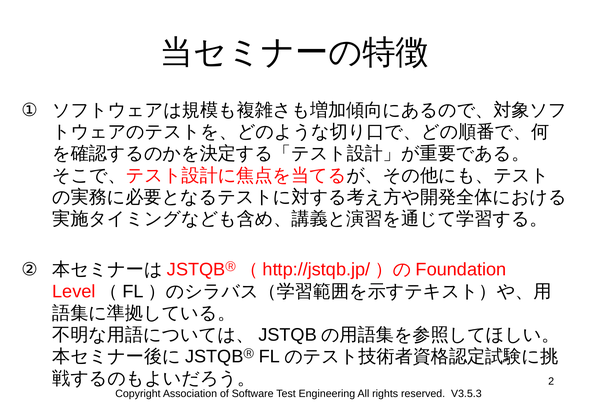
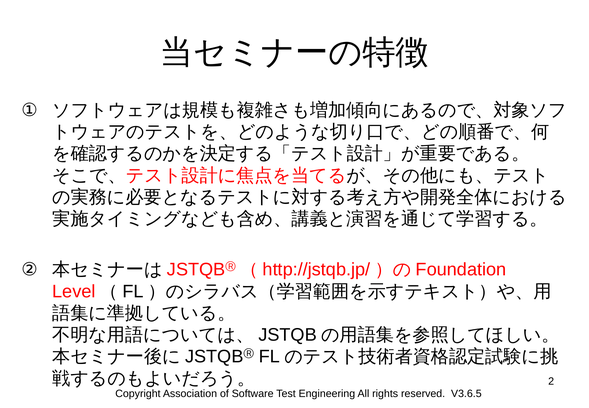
V3.5.3: V3.5.3 -> V3.6.5
